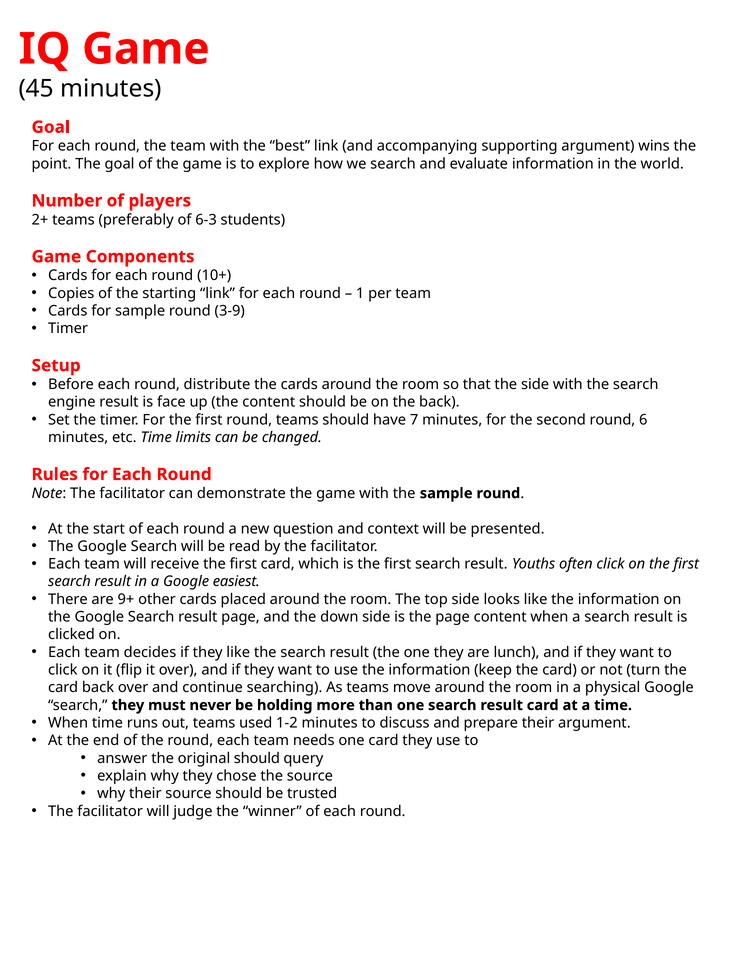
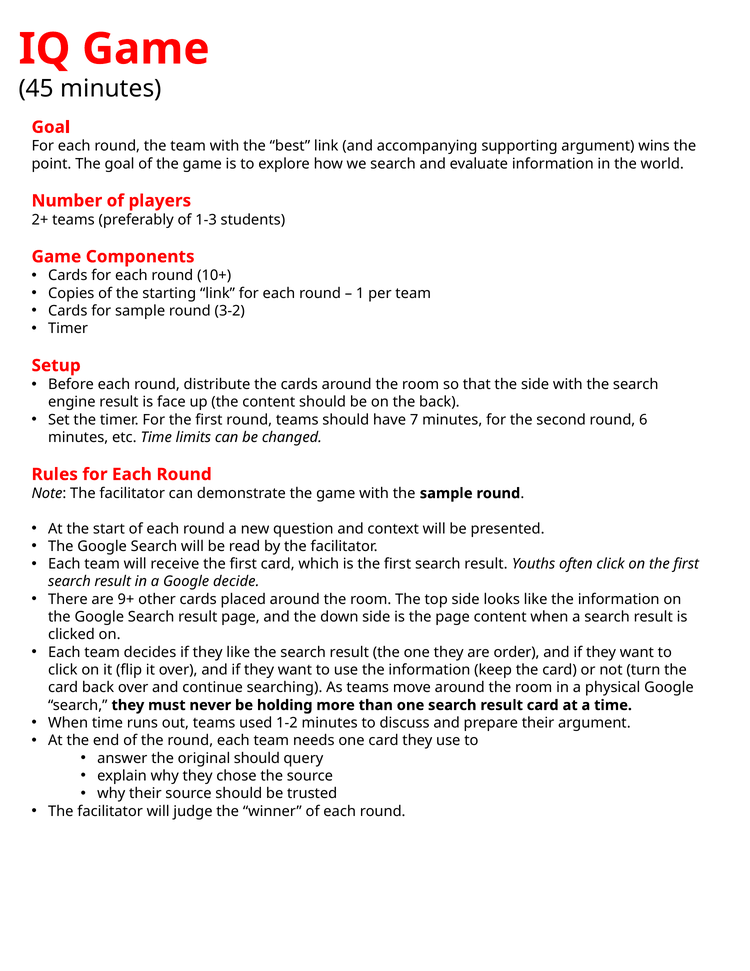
6-3: 6-3 -> 1-3
3-9: 3-9 -> 3-2
easiest: easiest -> decide
lunch: lunch -> order
